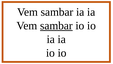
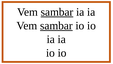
sambar at (57, 12) underline: none -> present
